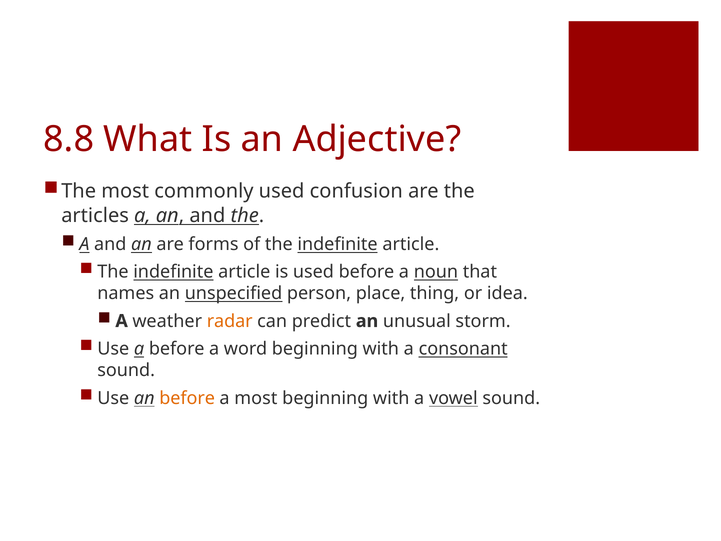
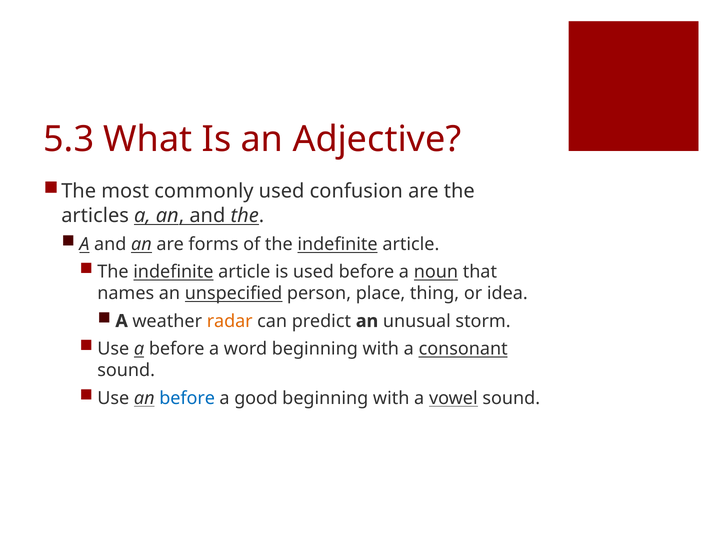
8.8: 8.8 -> 5.3
before at (187, 398) colour: orange -> blue
a most: most -> good
